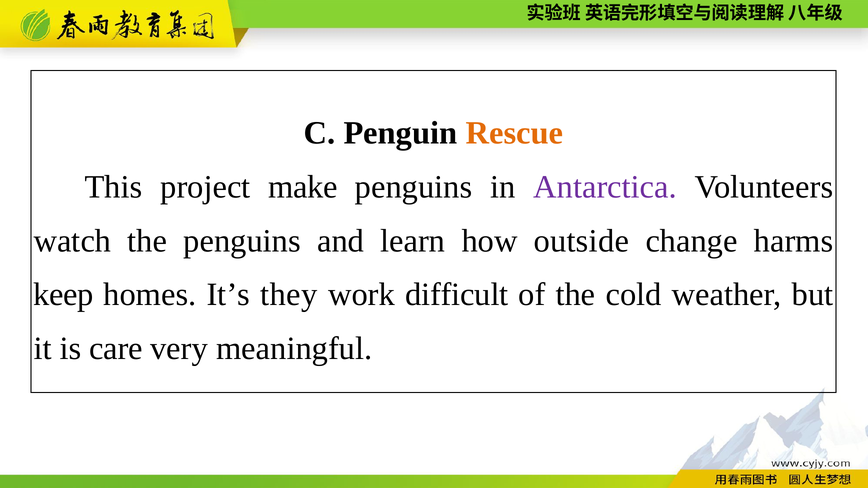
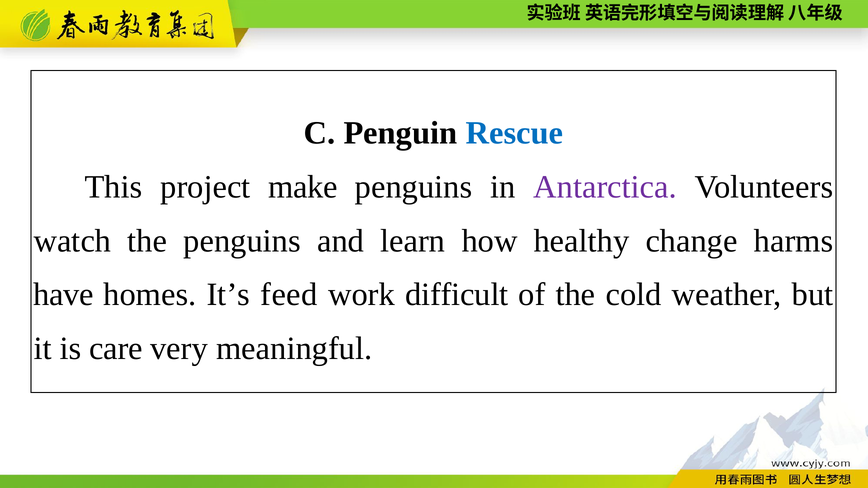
Rescue colour: orange -> blue
outside: outside -> healthy
keep: keep -> have
they: they -> feed
